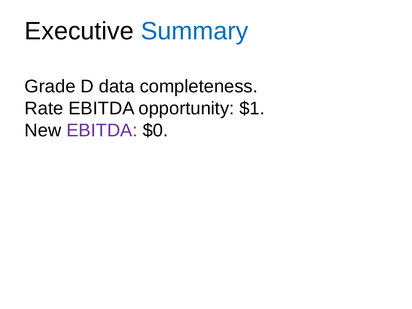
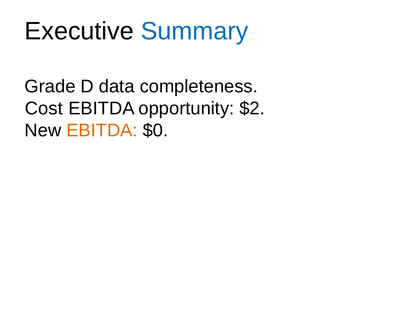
Rate: Rate -> Cost
$1: $1 -> $2
EBITDA at (102, 130) colour: purple -> orange
